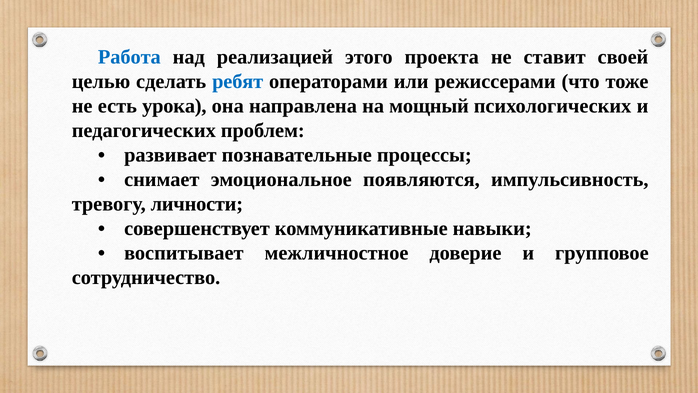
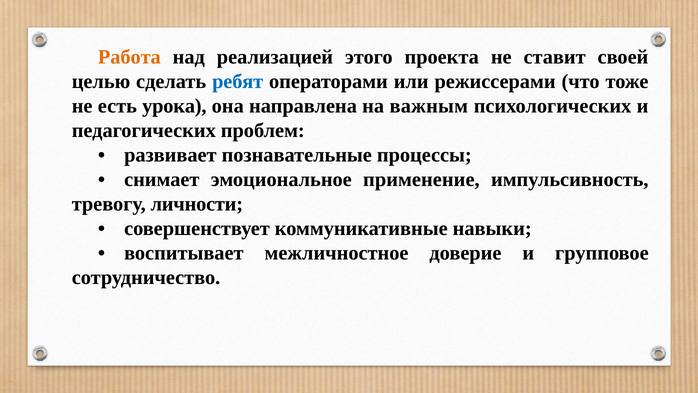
Работа colour: blue -> orange
мощный: мощный -> важным
появляются: появляются -> применение
